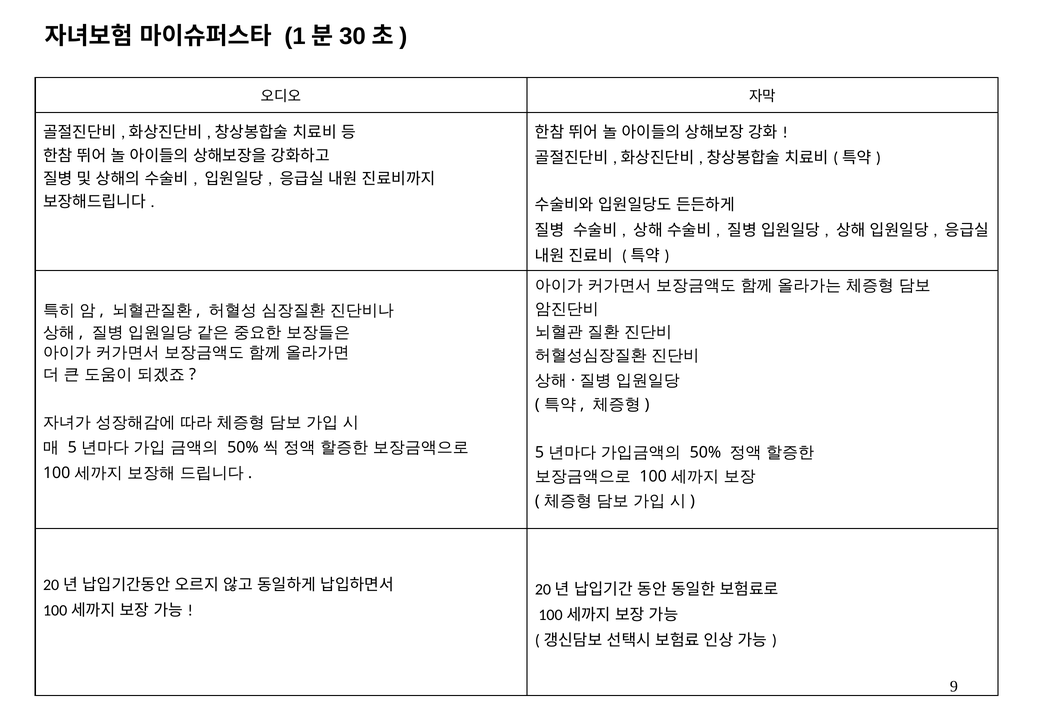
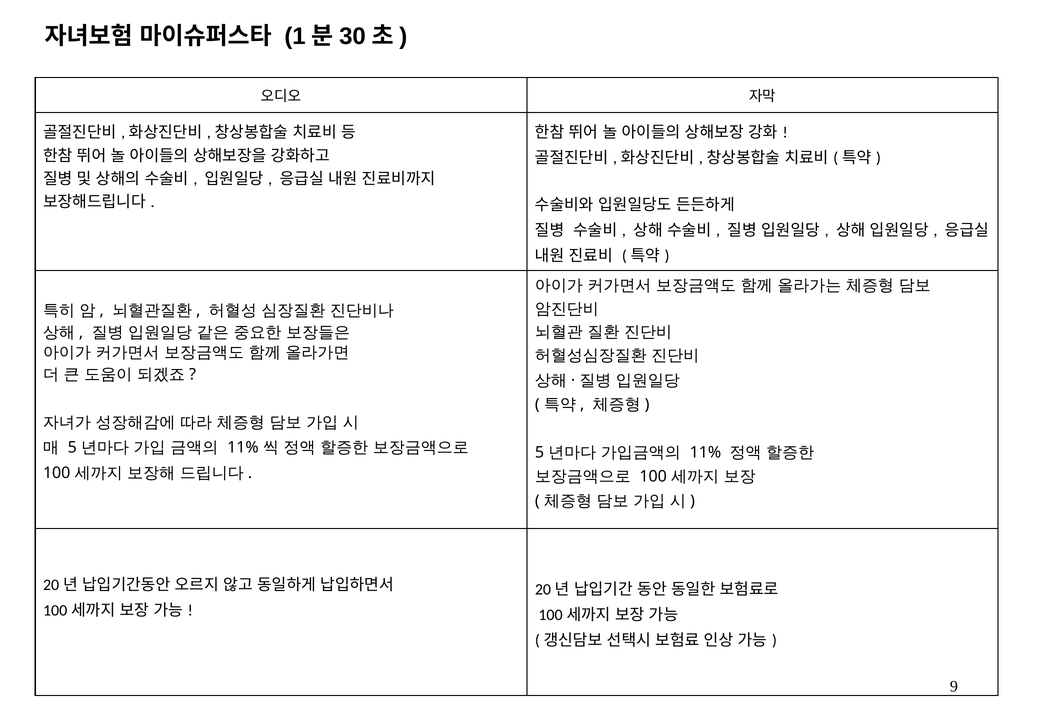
50% at (243, 448): 50% -> 11%
50% at (705, 453): 50% -> 11%
